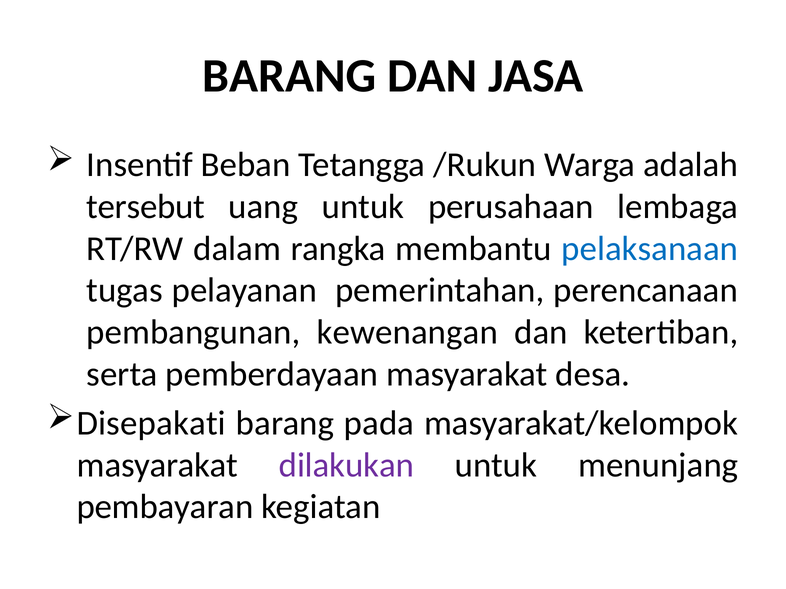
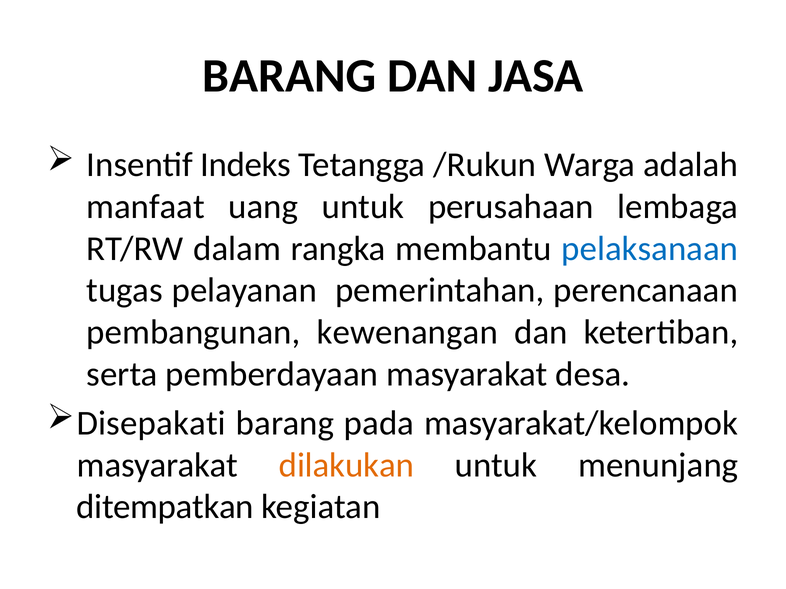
Beban: Beban -> Indeks
tersebut: tersebut -> manfaat
dilakukan colour: purple -> orange
pembayaran: pembayaran -> ditempatkan
